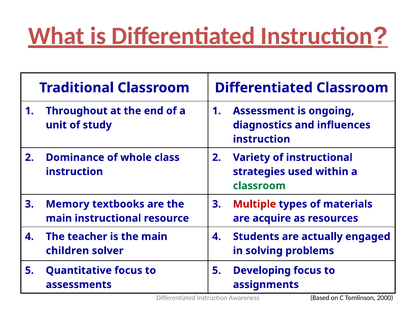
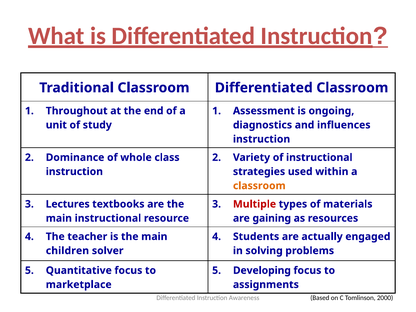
classroom at (259, 186) colour: green -> orange
Memory: Memory -> Lectures
acquire: acquire -> gaining
assessments: assessments -> marketplace
